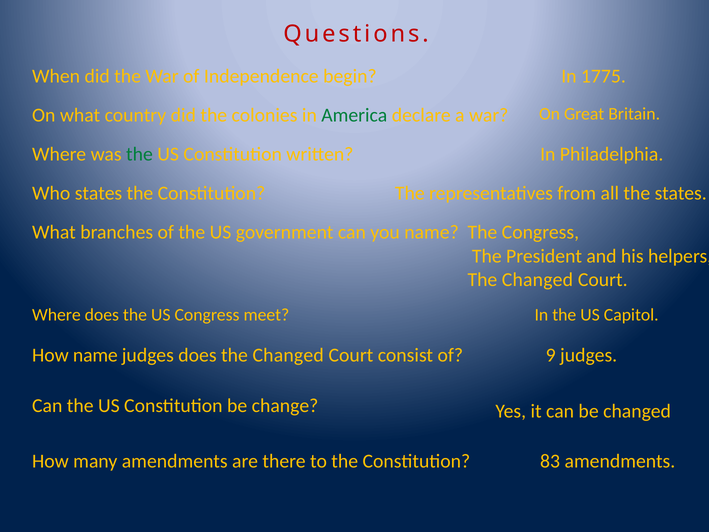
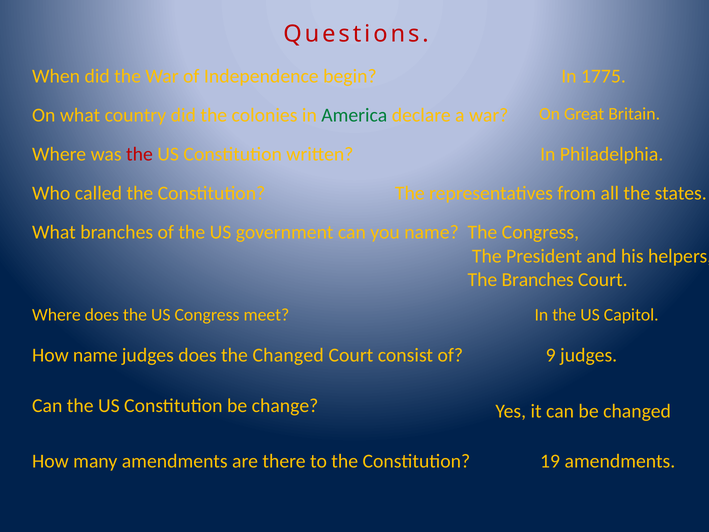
the at (139, 154) colour: green -> red
Who states: states -> called
Changed at (537, 280): Changed -> Branches
83: 83 -> 19
